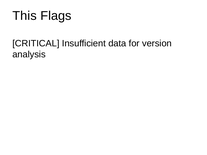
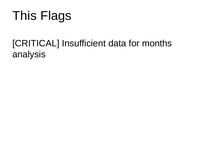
version: version -> months
